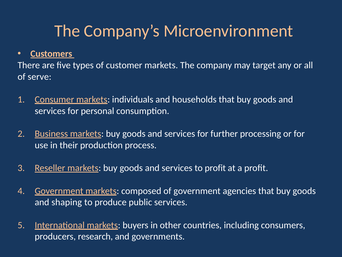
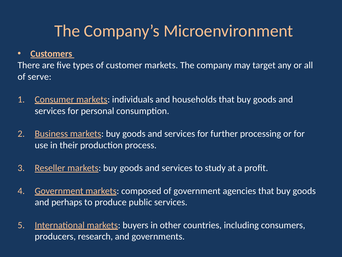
to profit: profit -> study
shaping: shaping -> perhaps
